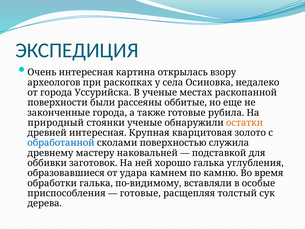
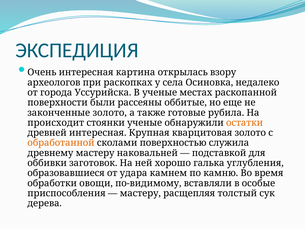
законченные города: города -> золото
природный: природный -> происходит
обработанной colour: blue -> orange
обработки галька: галька -> овощи
готовые at (140, 193): готовые -> мастеру
